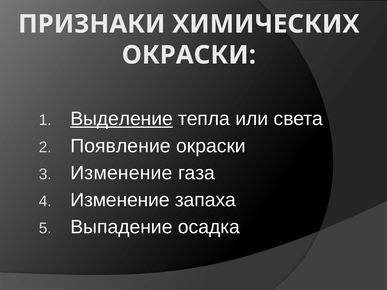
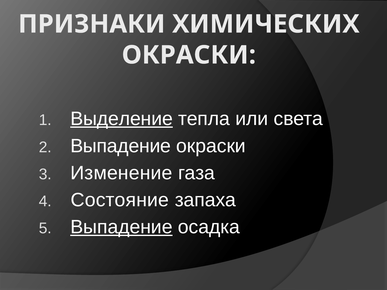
Появление at (120, 146): Появление -> Выпадение
Изменение at (120, 200): Изменение -> Состояние
Выпадение at (121, 227) underline: none -> present
